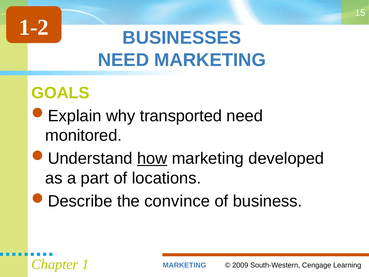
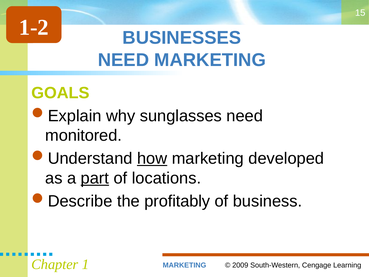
transported: transported -> sunglasses
part underline: none -> present
convince: convince -> profitably
